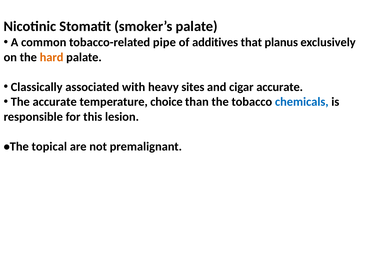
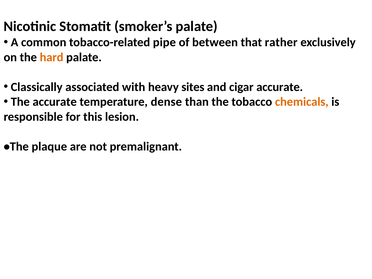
additives: additives -> between
planus: planus -> rather
choice: choice -> dense
chemicals colour: blue -> orange
topical: topical -> plaque
